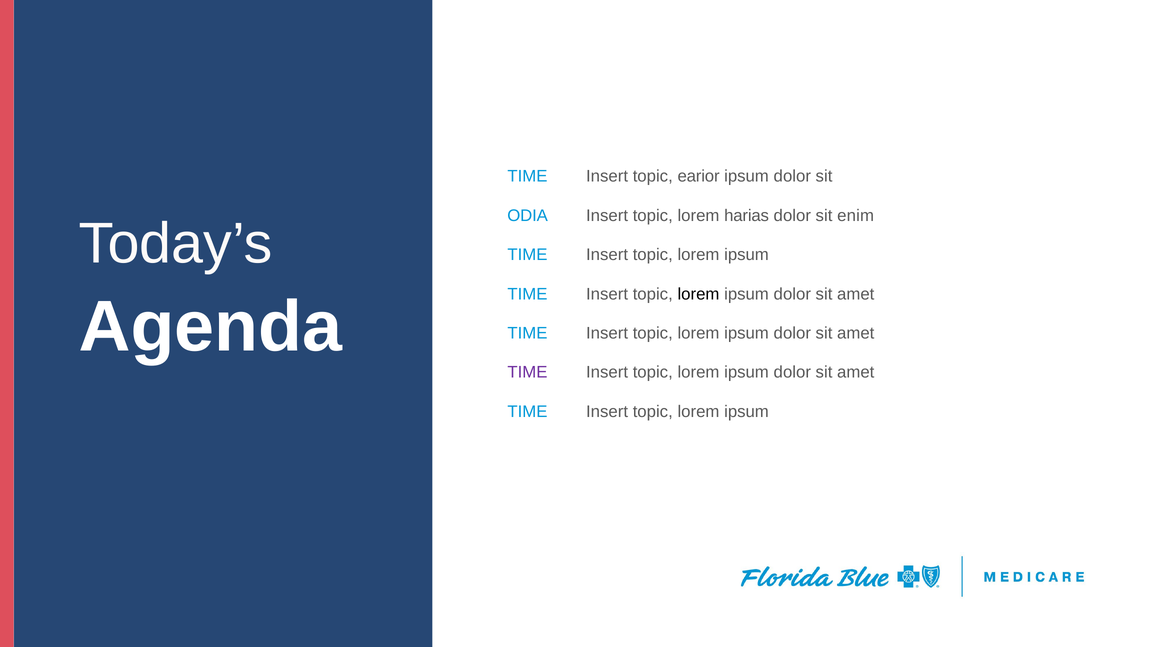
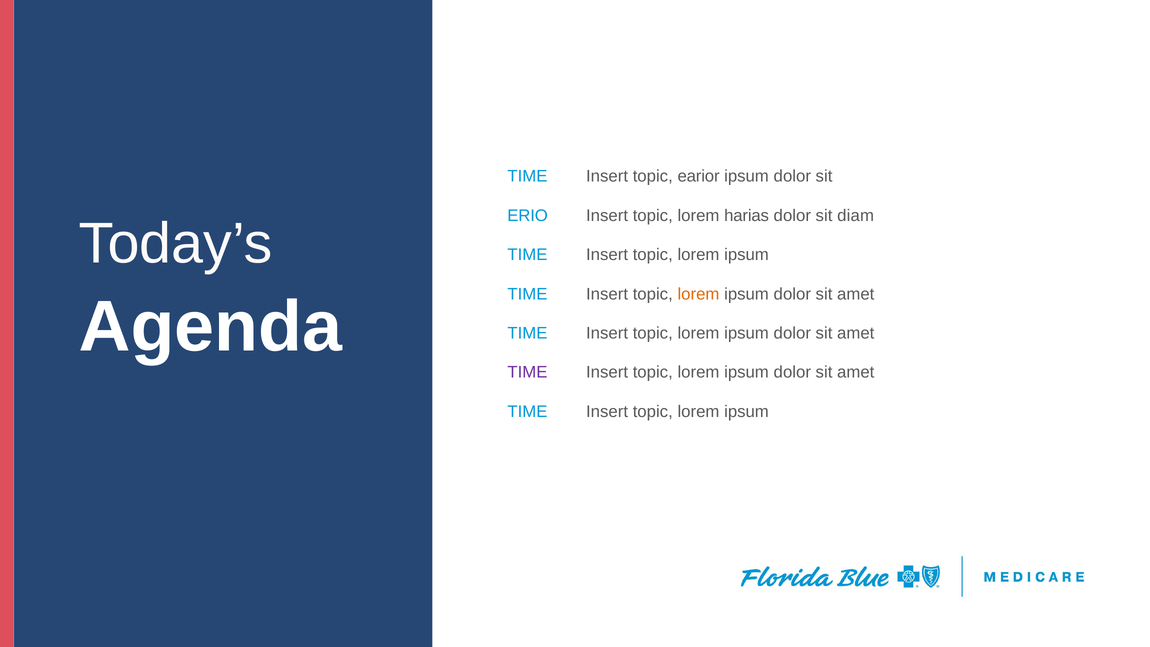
ODIA: ODIA -> ERIO
enim: enim -> diam
lorem at (698, 294) colour: black -> orange
